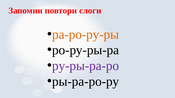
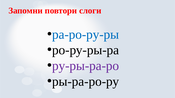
ра-ро-ру-ры colour: orange -> blue
